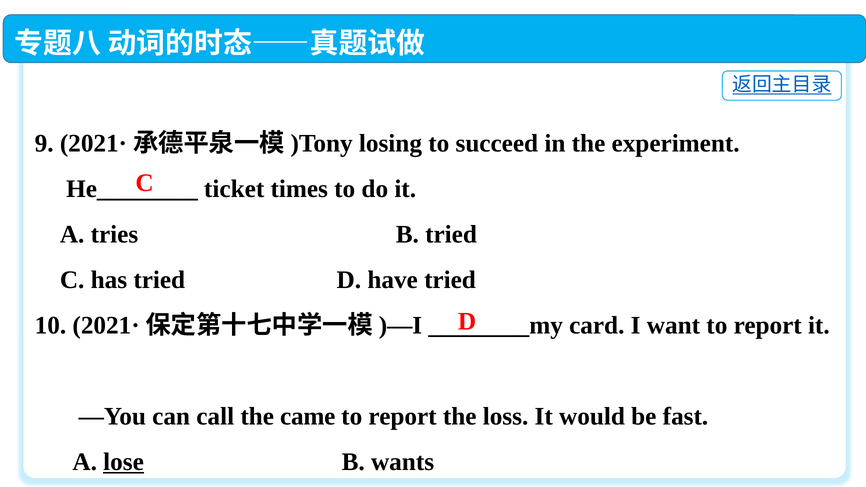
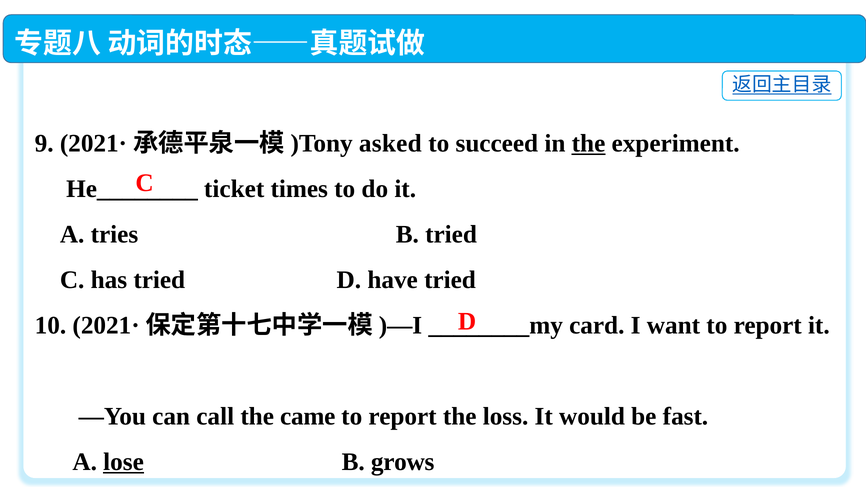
losing: losing -> asked
the at (588, 144) underline: none -> present
wants: wants -> grows
